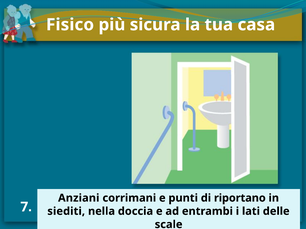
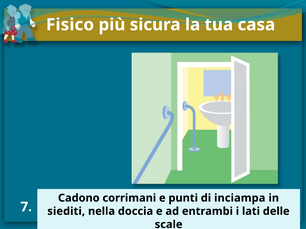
Anziani: Anziani -> Cadono
riportano: riportano -> inciampa
